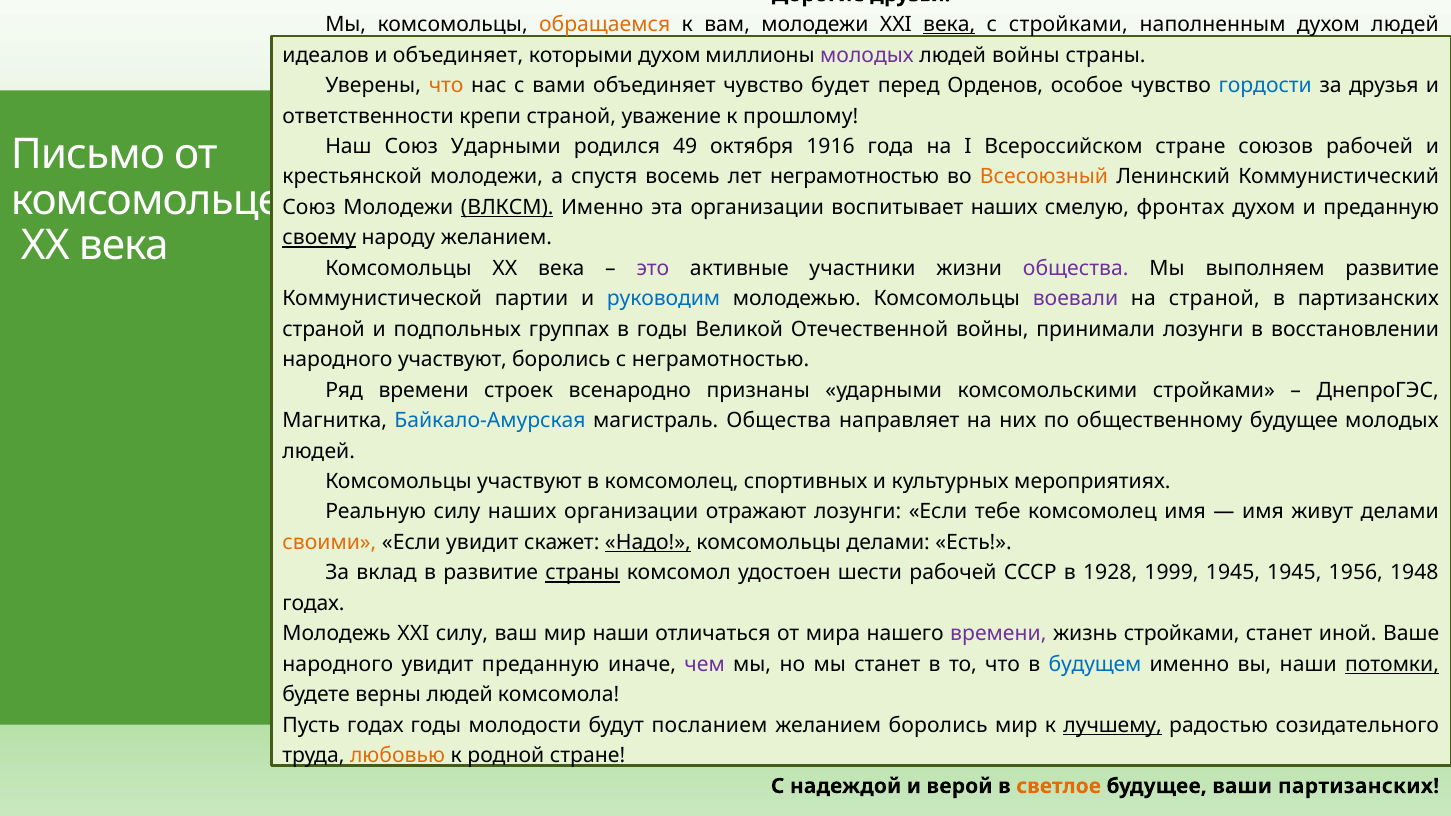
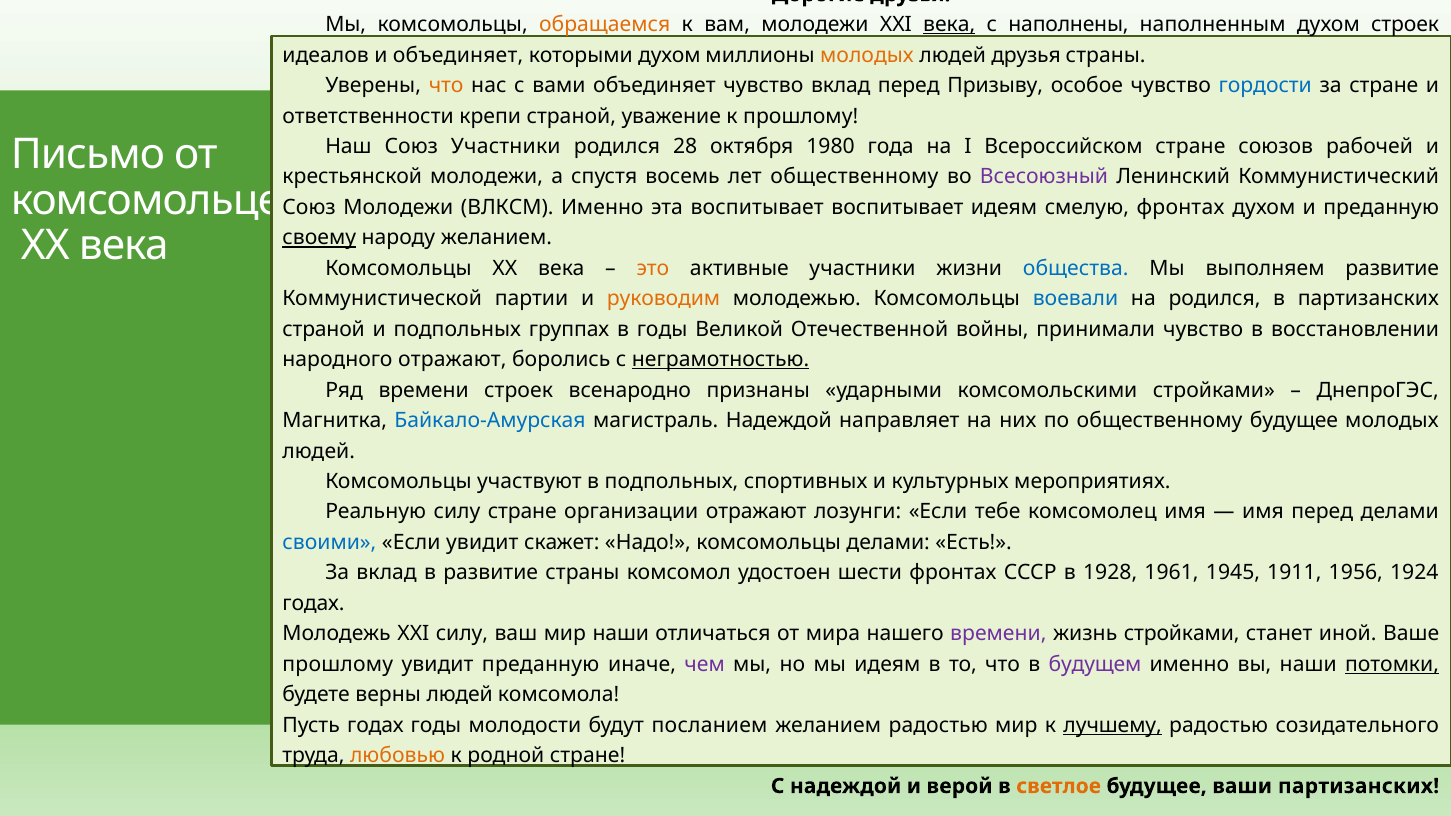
с стройками: стройками -> наполнены
духом людей: людей -> строек
молодых at (867, 55) colour: purple -> orange
людей войны: войны -> друзья
чувство будет: будет -> вклад
Орденов: Орденов -> Призыву
за друзья: друзья -> стране
Союз Ударными: Ударными -> Участники
49: 49 -> 28
1916: 1916 -> 1980
лет неграмотностью: неграмотностью -> общественному
Всесоюзный colour: orange -> purple
ВЛКСМ underline: present -> none
эта организации: организации -> воспитывает
воспитывает наших: наших -> идеям
это colour: purple -> orange
общества at (1076, 268) colour: purple -> blue
руководим colour: blue -> orange
воевали colour: purple -> blue
на страной: страной -> родился
принимали лозунги: лозунги -> чувство
народного участвуют: участвуют -> отражают
неграмотностью at (721, 360) underline: none -> present
магистраль Общества: Общества -> Надеждой
в комсомолец: комсомолец -> подпольных
силу наших: наших -> стране
имя живут: живут -> перед
своими colour: orange -> blue
Надо underline: present -> none
страны at (582, 573) underline: present -> none
шести рабочей: рабочей -> фронтах
1999: 1999 -> 1961
1945 1945: 1945 -> 1911
1948: 1948 -> 1924
народного at (338, 664): народного -> прошлому
мы станет: станет -> идеям
будущем colour: blue -> purple
желанием боролись: боролись -> радостью
